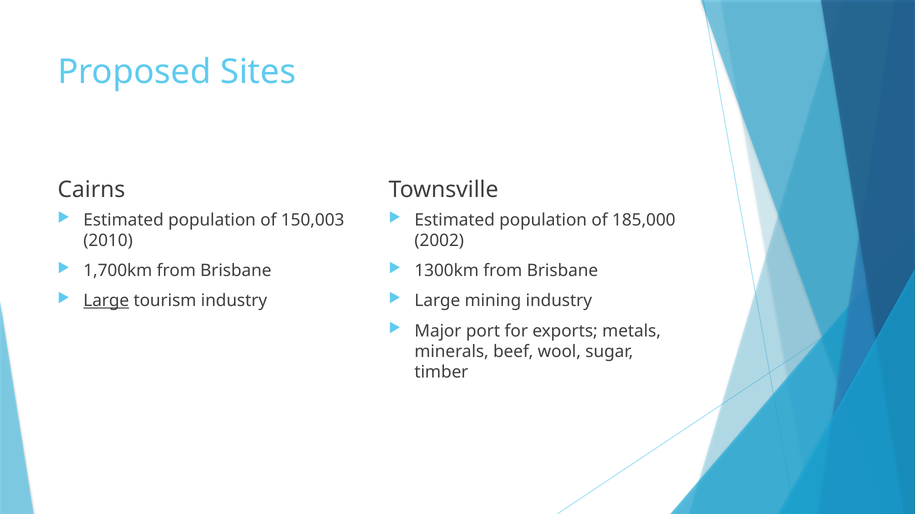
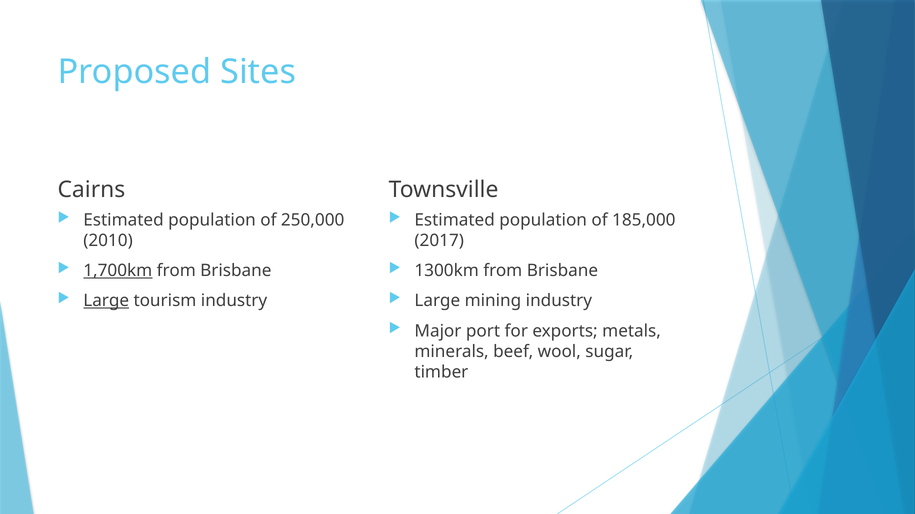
150,003: 150,003 -> 250,000
2002: 2002 -> 2017
1,700km underline: none -> present
